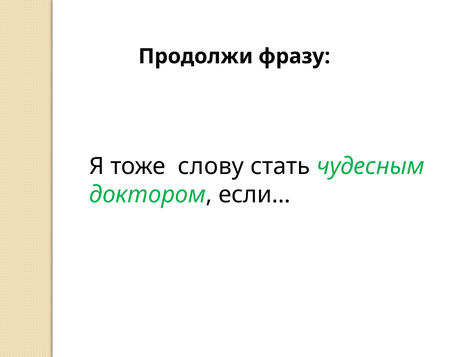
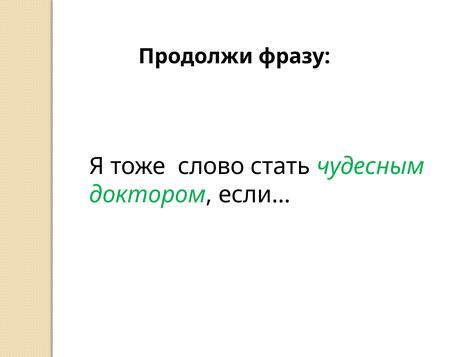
слову: слову -> слово
